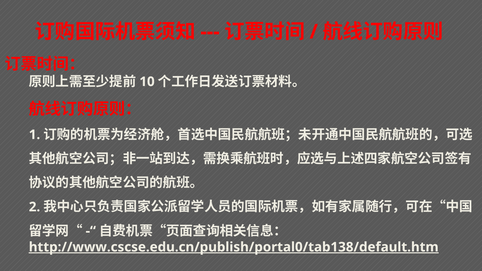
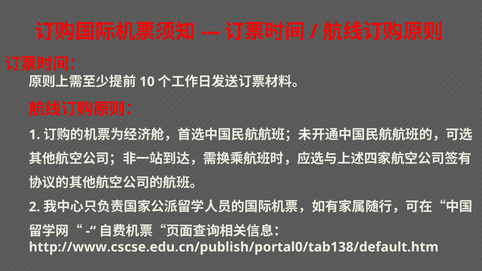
http://www.cscse.edu.cn/publish/portal0/tab138/default.htm underline: present -> none
